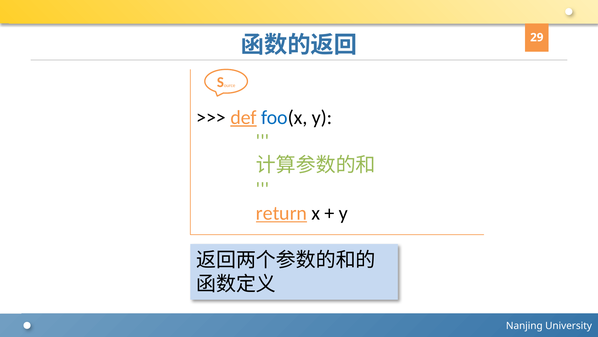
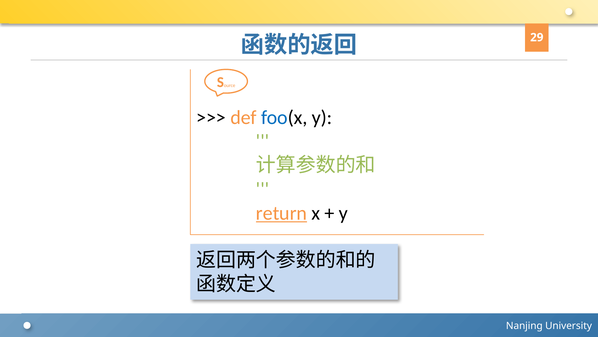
def underline: present -> none
